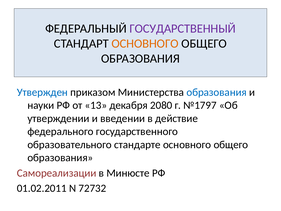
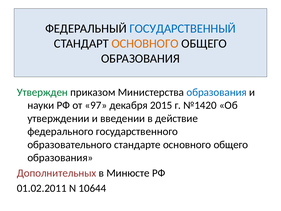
ГОСУДАРСТВЕННЫЙ colour: purple -> blue
Утвержден colour: blue -> green
13: 13 -> 97
2080: 2080 -> 2015
№1797: №1797 -> №1420
Самореализации: Самореализации -> Дополнительных
72732: 72732 -> 10644
